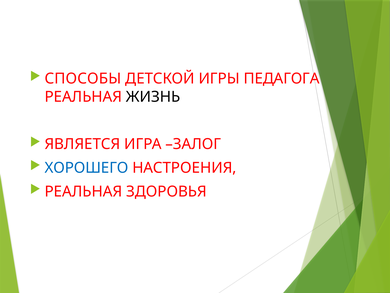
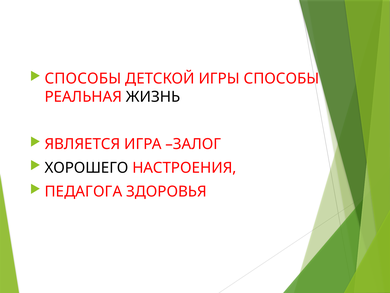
ИГРЫ ПЕДАГОГА: ПЕДАГОГА -> СПОСОБЫ
ХОРОШЕГО colour: blue -> black
РЕАЛЬНАЯ at (83, 191): РЕАЛЬНАЯ -> ПЕДАГОГА
